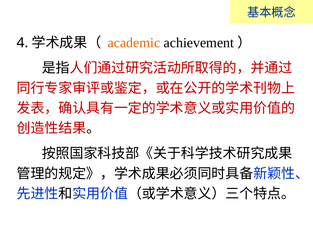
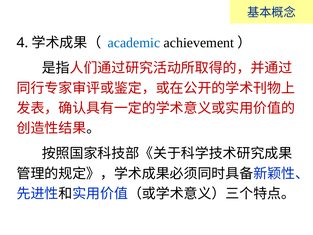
academic colour: orange -> blue
